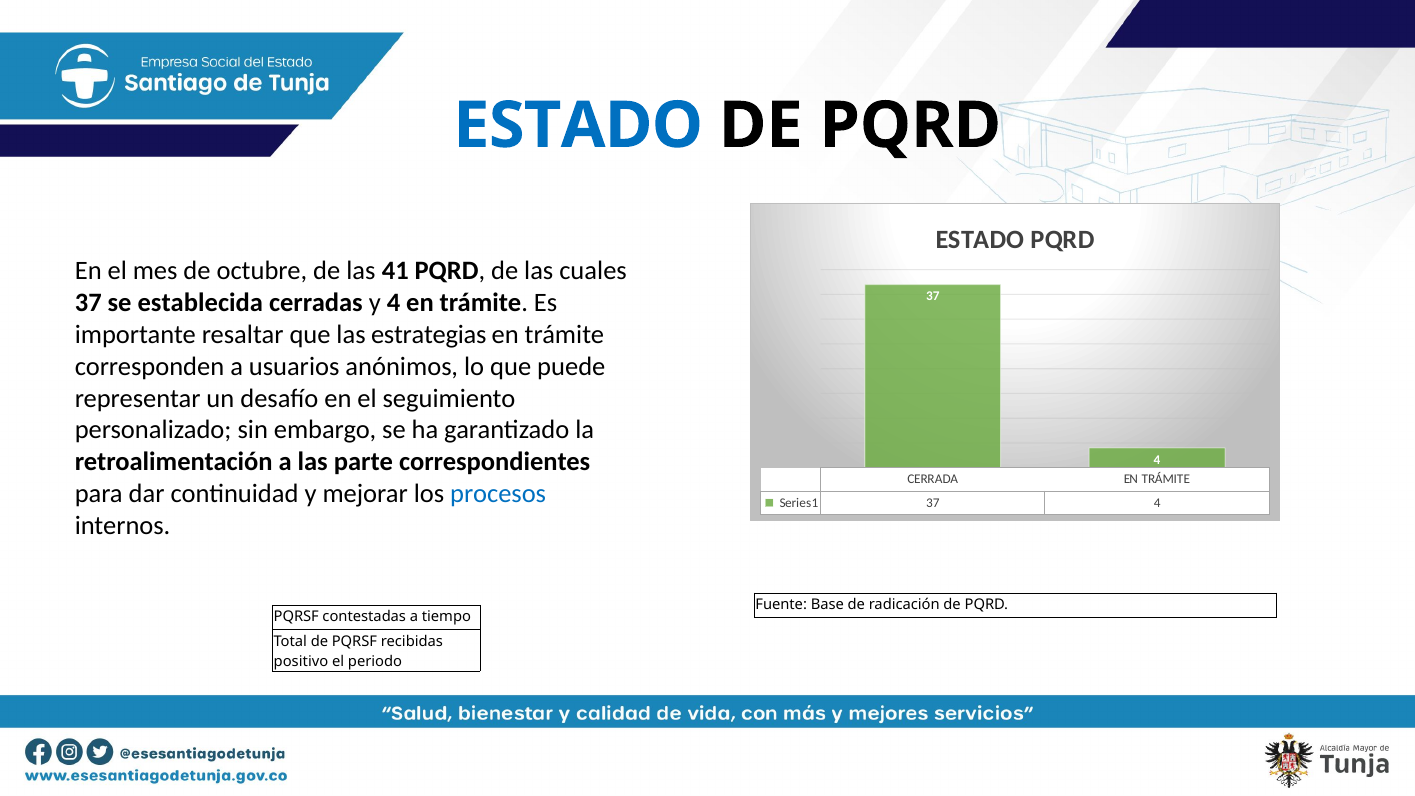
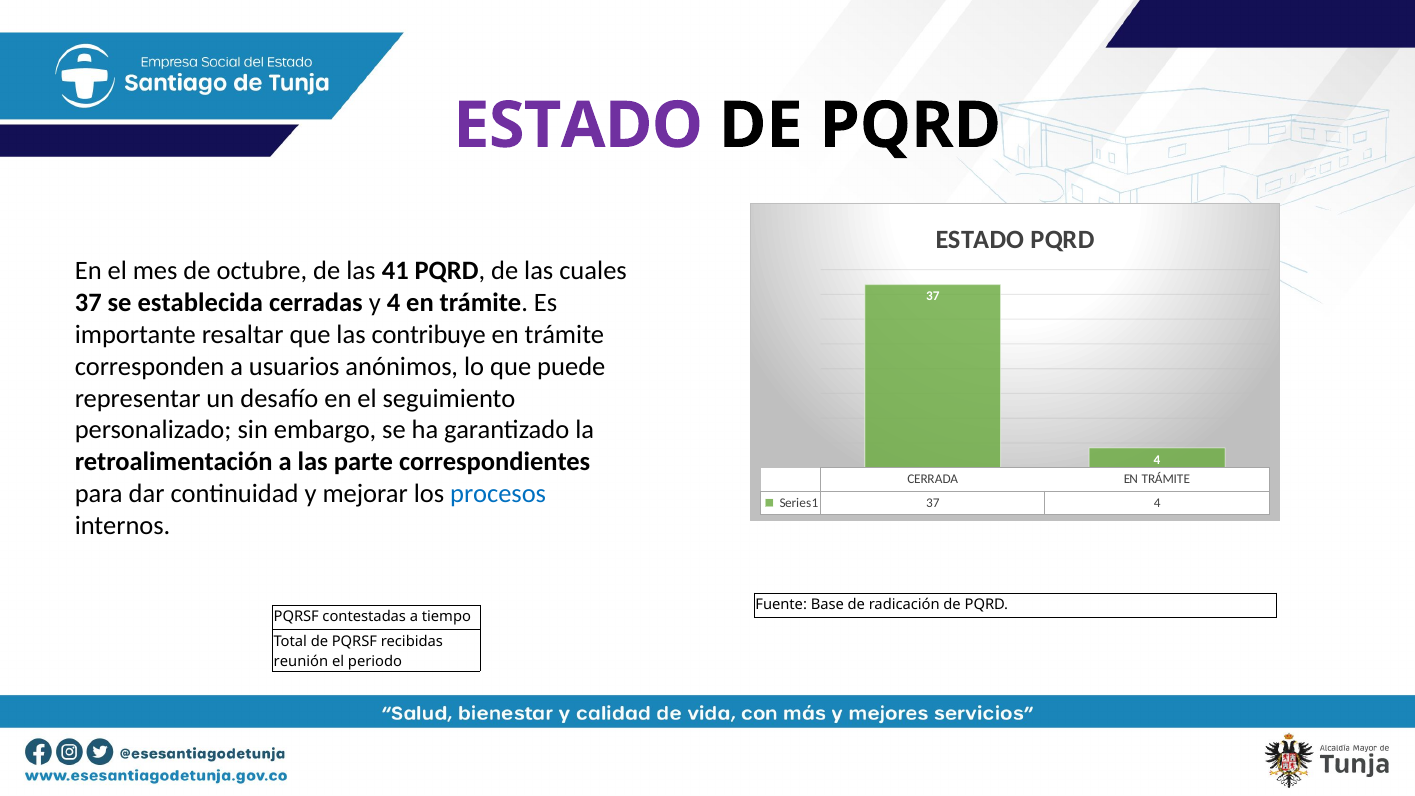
ESTADO at (578, 126) colour: blue -> purple
estrategias: estrategias -> contribuye
positivo: positivo -> reunión
